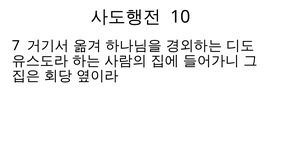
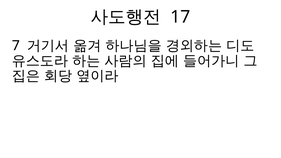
10: 10 -> 17
